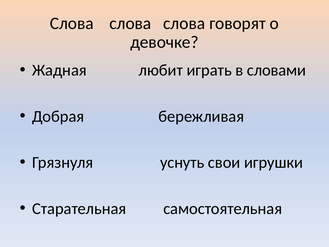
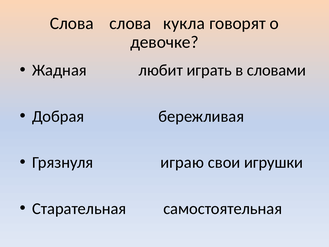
слова at (184, 23): слова -> кукла
уснуть: уснуть -> играю
